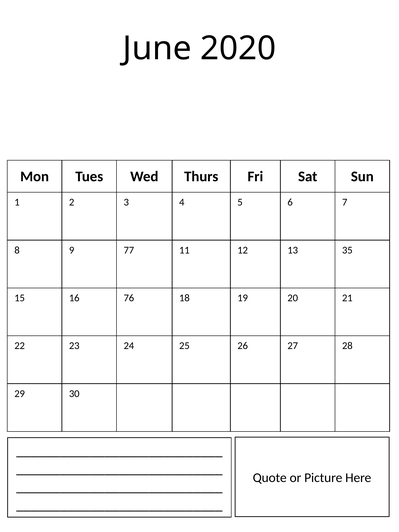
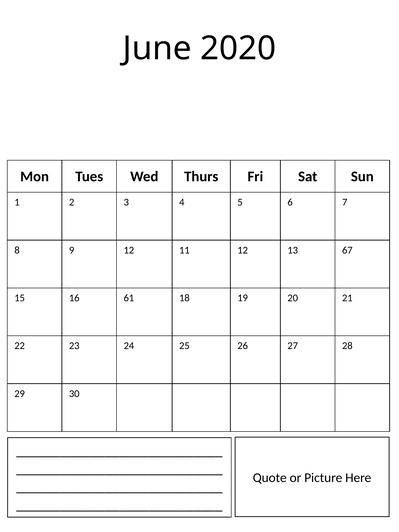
9 77: 77 -> 12
35: 35 -> 67
76: 76 -> 61
